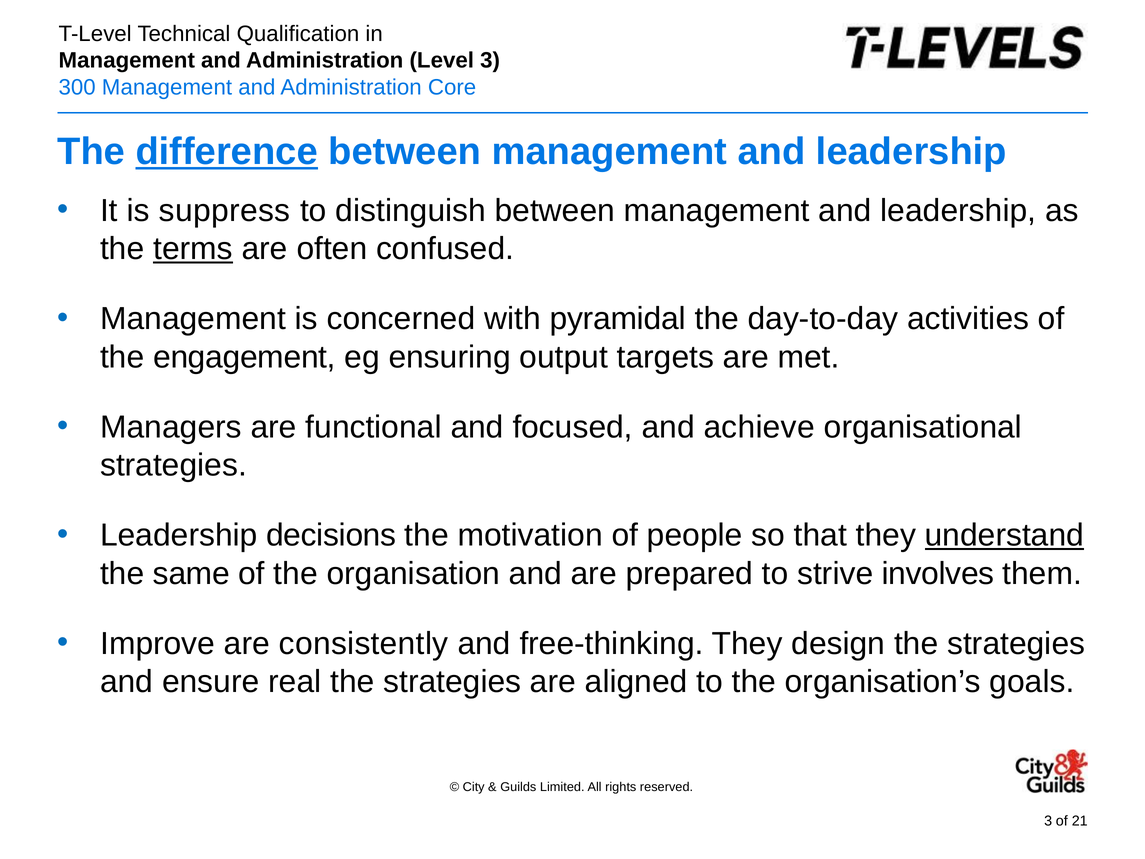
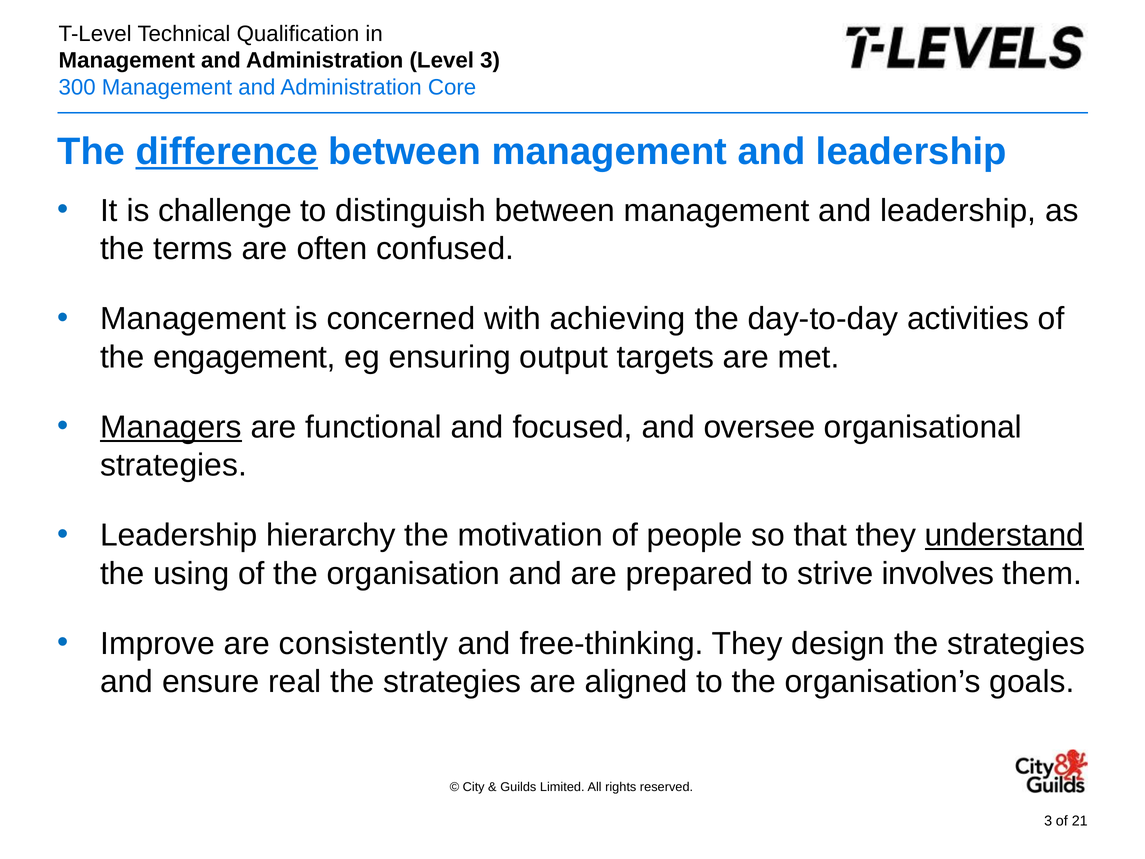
suppress: suppress -> challenge
terms underline: present -> none
pyramidal: pyramidal -> achieving
Managers underline: none -> present
achieve: achieve -> oversee
decisions: decisions -> hierarchy
same: same -> using
